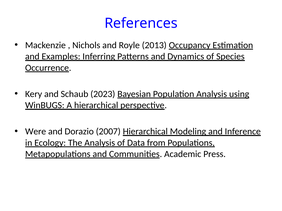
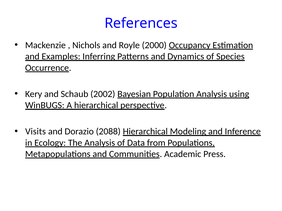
2013: 2013 -> 2000
2023: 2023 -> 2002
Were: Were -> Visits
2007: 2007 -> 2088
